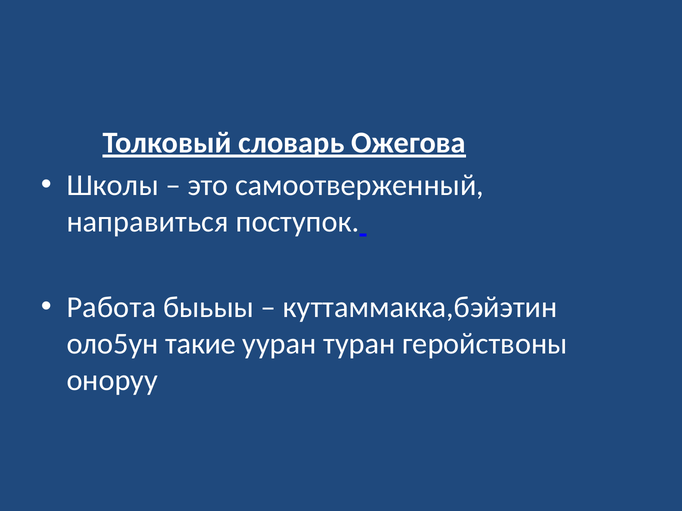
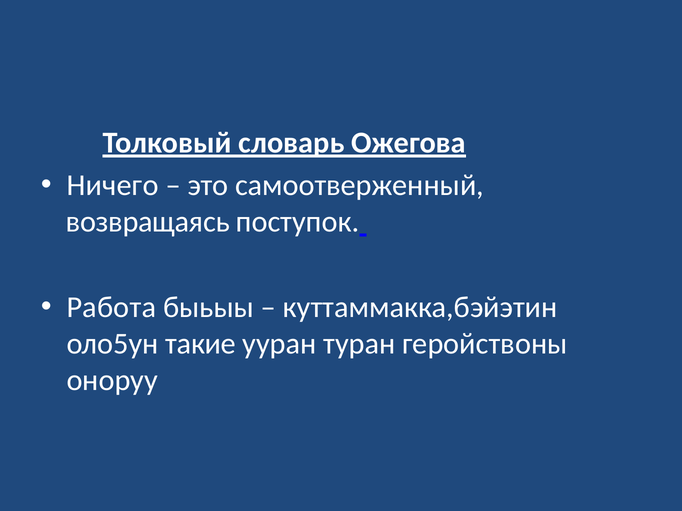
Школы: Школы -> Ничего
направиться: направиться -> возвращаясь
